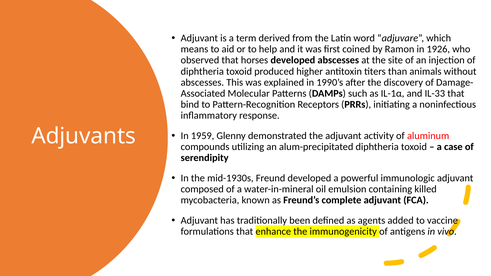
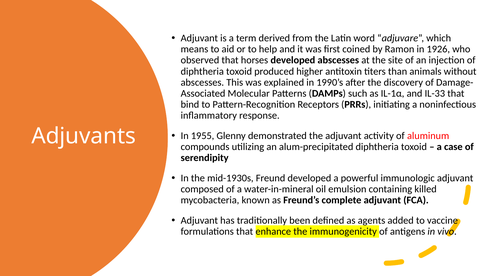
1959: 1959 -> 1955
